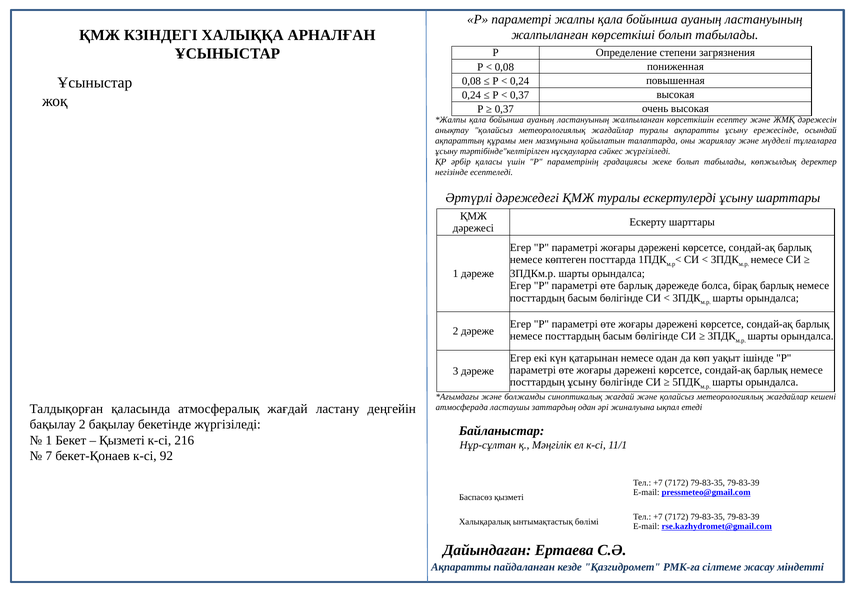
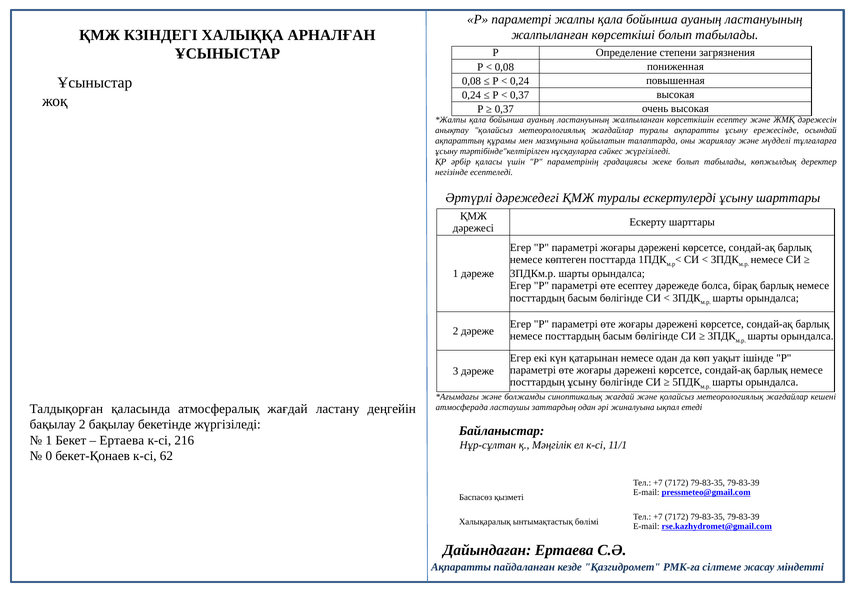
өте барлық: барлық -> есептеу
Қызметі at (122, 440): Қызметі -> Ертаева
7: 7 -> 0
92: 92 -> 62
